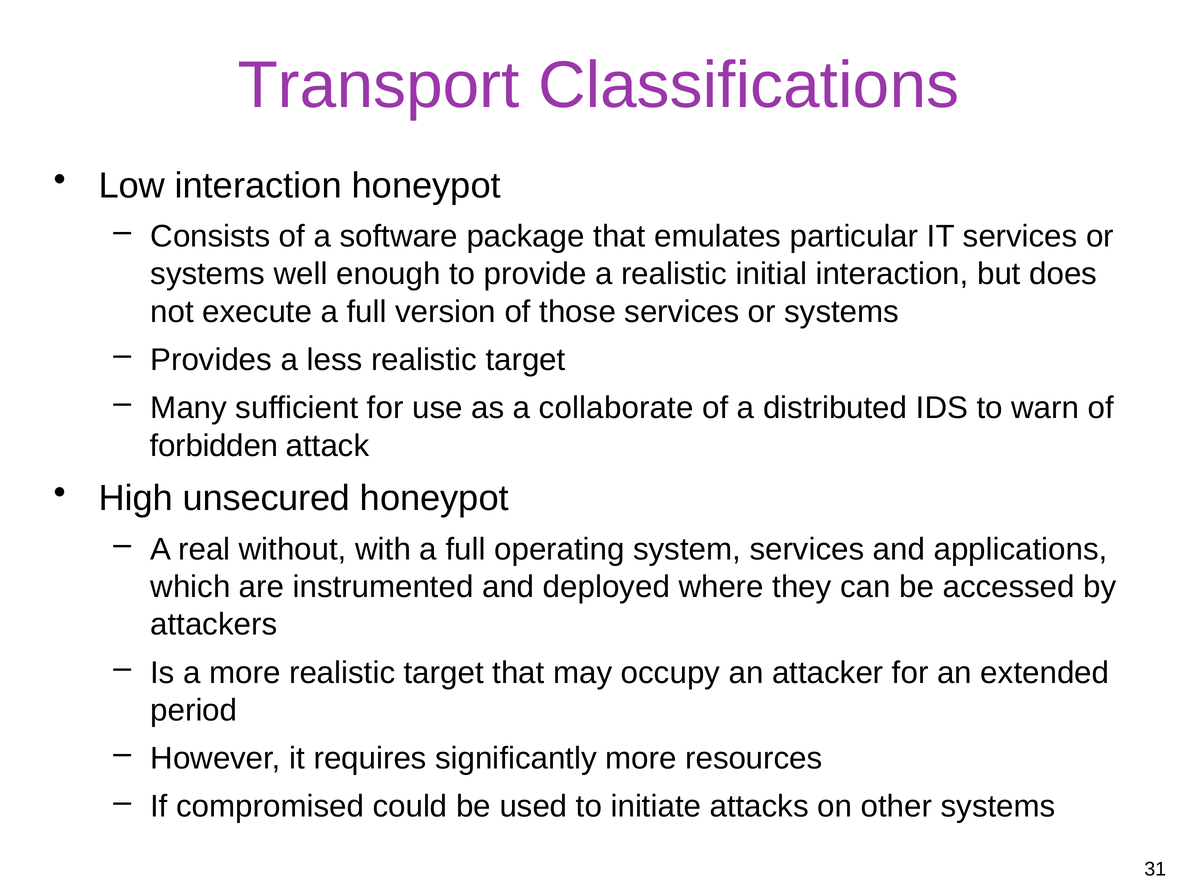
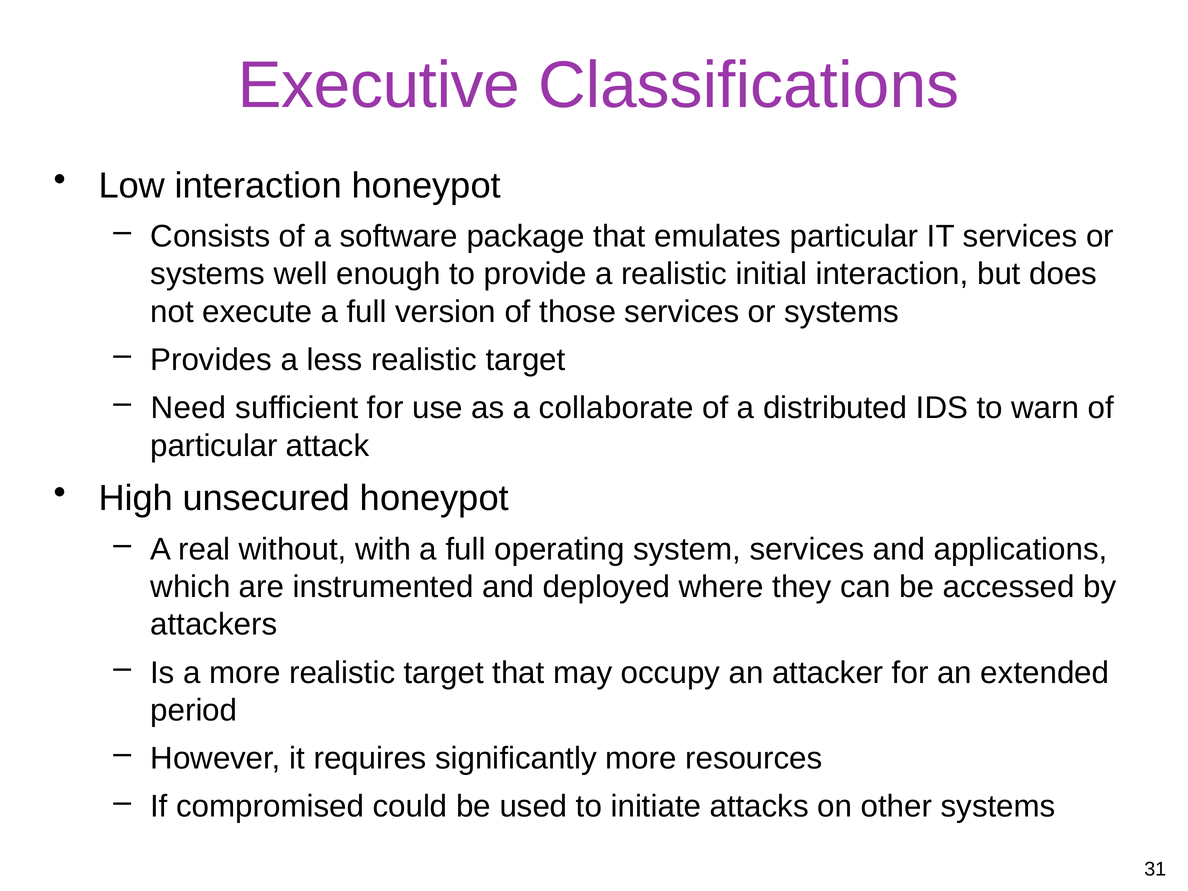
Transport: Transport -> Executive
Many: Many -> Need
forbidden at (214, 446): forbidden -> particular
